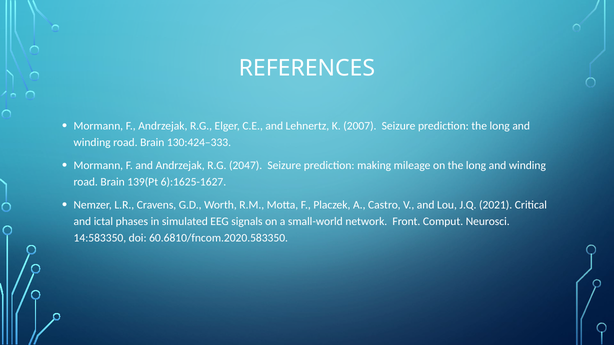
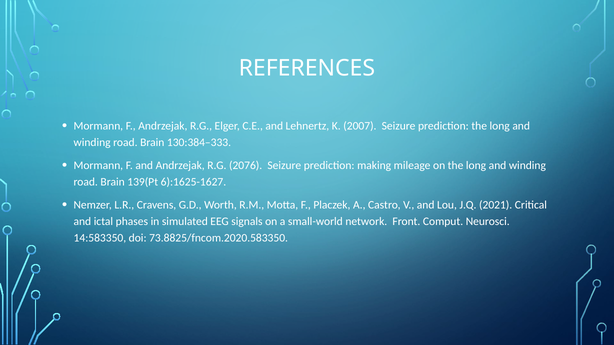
130:424–333: 130:424–333 -> 130:384–333
2047: 2047 -> 2076
60.6810/fncom.2020.583350: 60.6810/fncom.2020.583350 -> 73.8825/fncom.2020.583350
